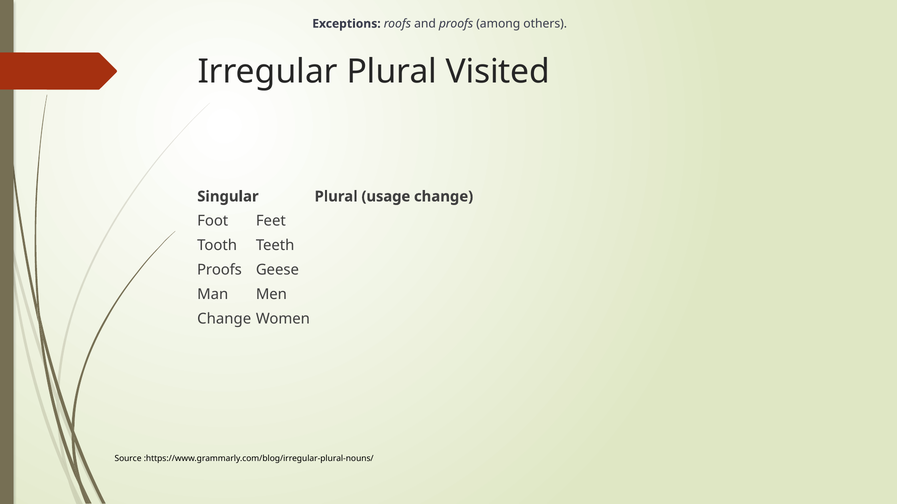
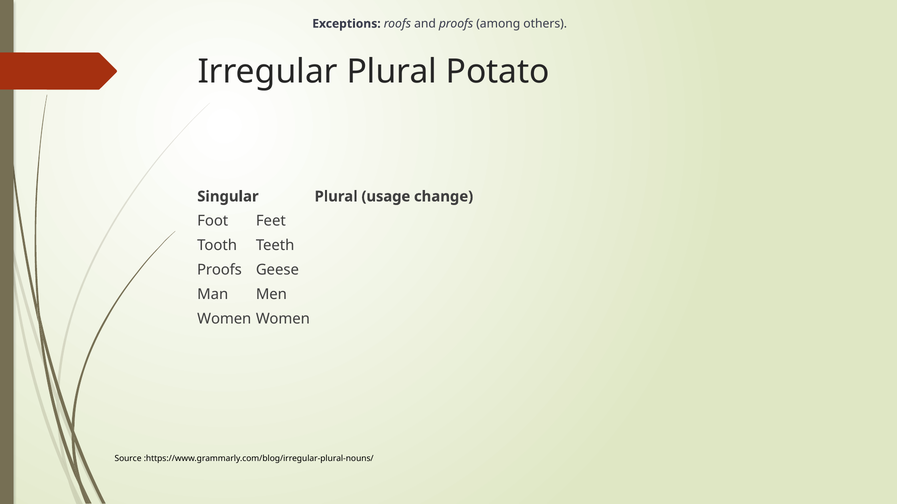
Visited: Visited -> Potato
Change at (224, 319): Change -> Women
